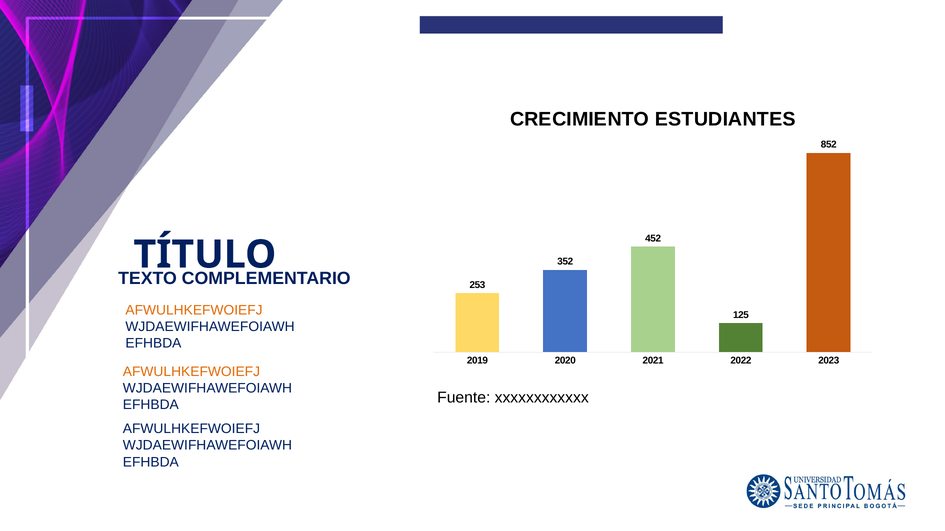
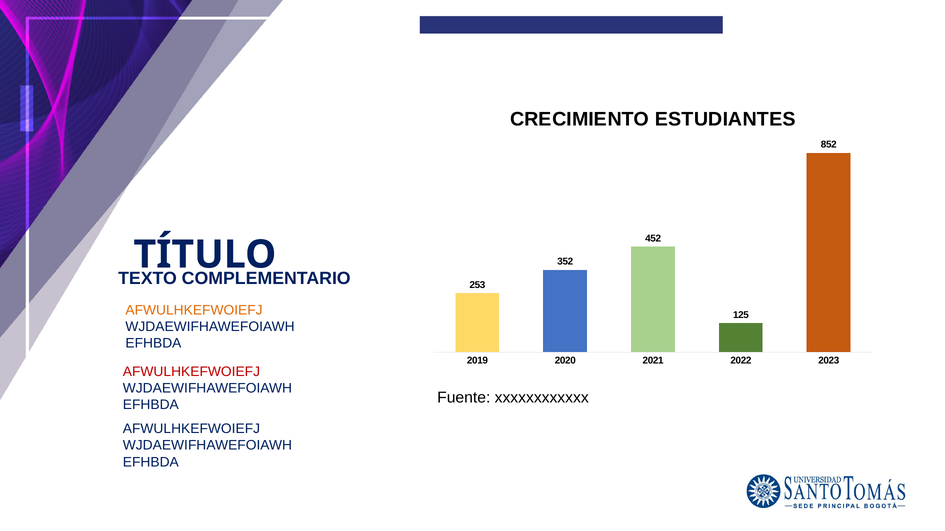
AFWULHKEFWOIEFJ at (191, 372) colour: orange -> red
